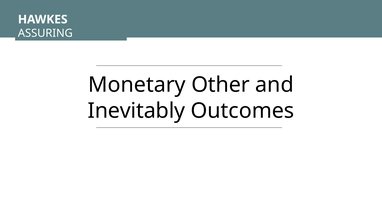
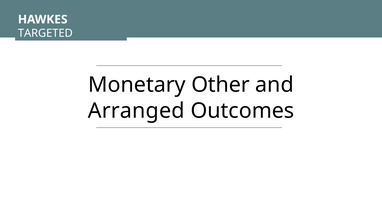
ASSURING: ASSURING -> TARGETED
Inevitably: Inevitably -> Arranged
